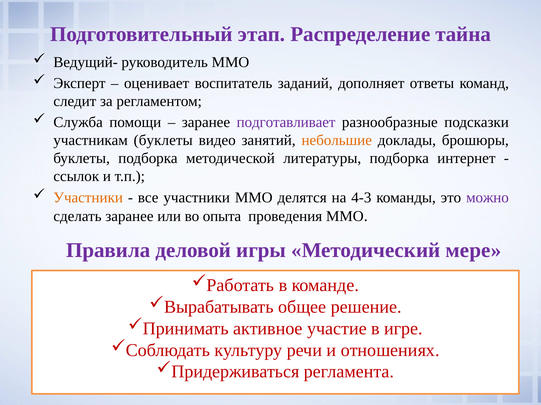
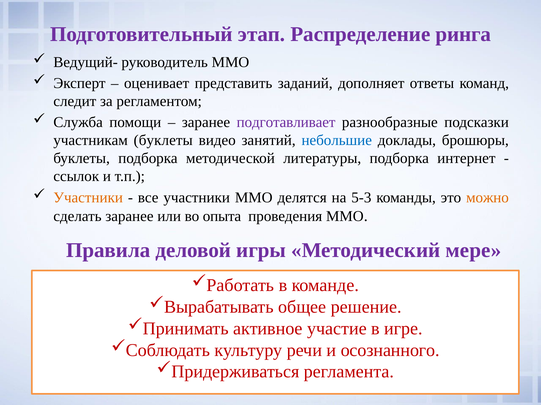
тайна: тайна -> ринга
воспитатель: воспитатель -> представить
небольшие colour: orange -> blue
4-3: 4-3 -> 5-3
можно colour: purple -> orange
отношениях: отношениях -> осознанного
